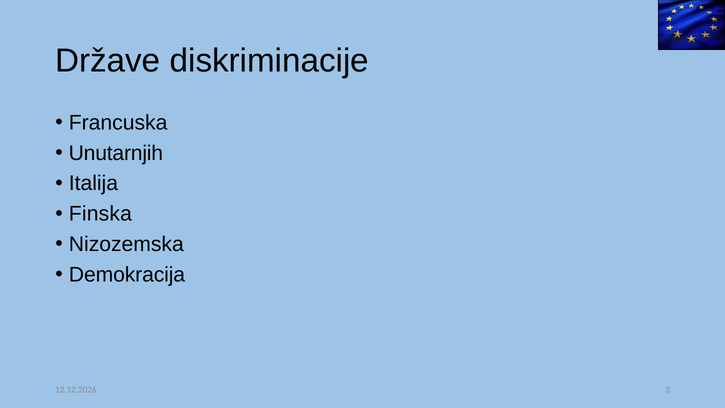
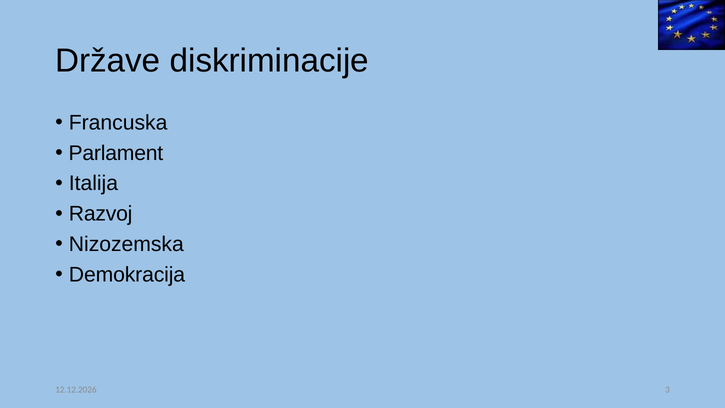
Unutarnjih: Unutarnjih -> Parlament
Finska: Finska -> Razvoj
